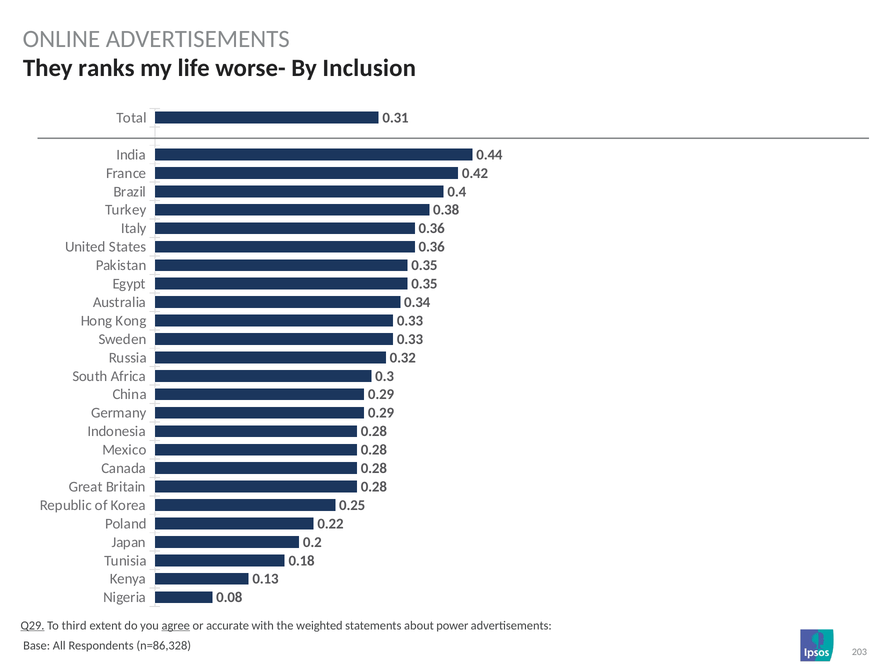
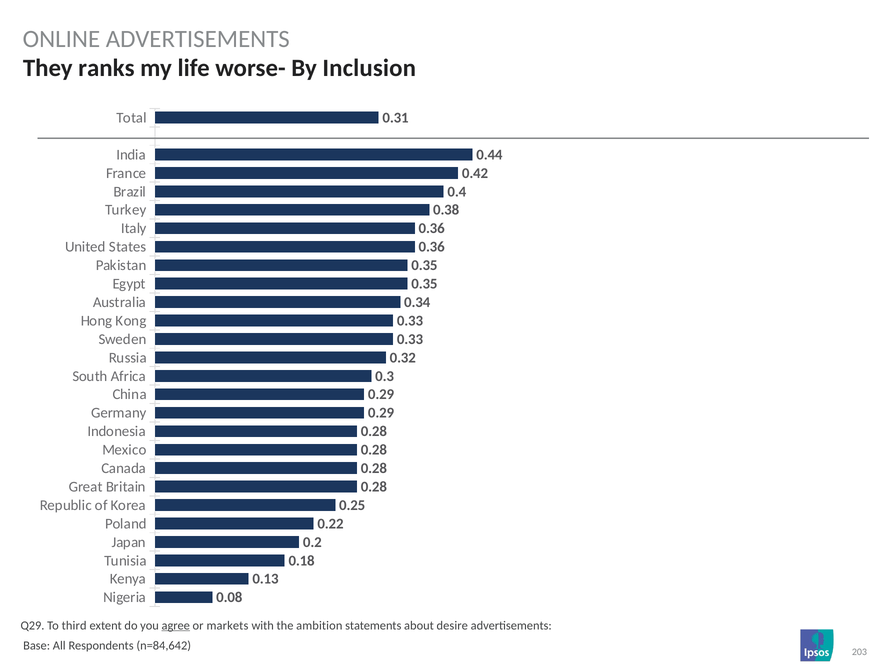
Q29 underline: present -> none
accurate: accurate -> markets
weighted: weighted -> ambition
power: power -> desire
n=86,328: n=86,328 -> n=84,642
